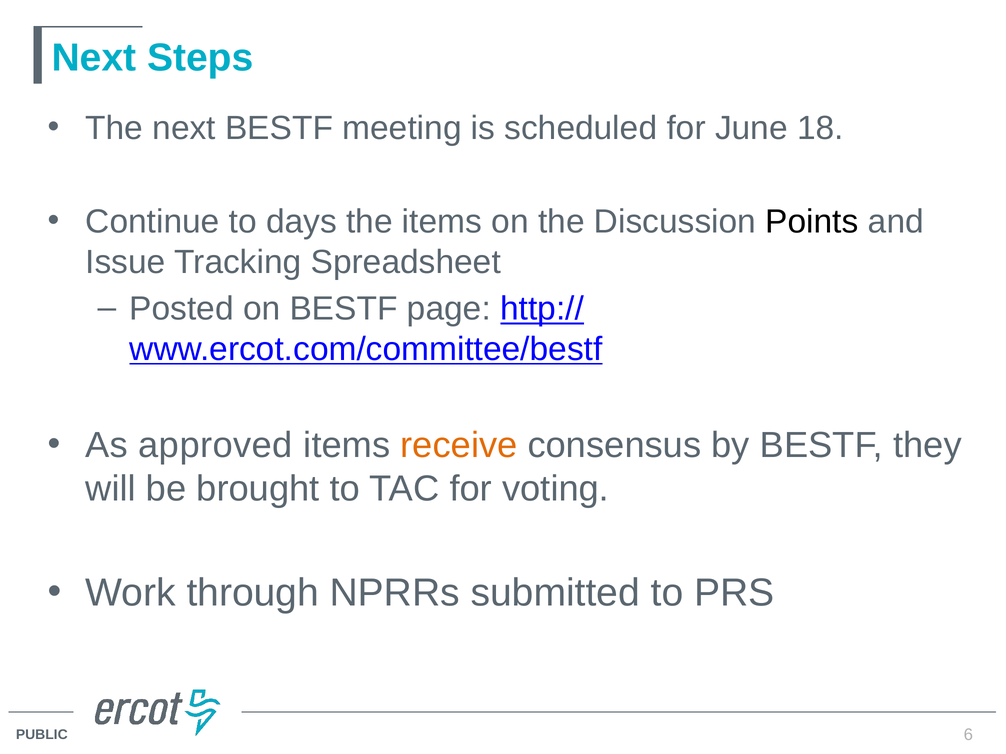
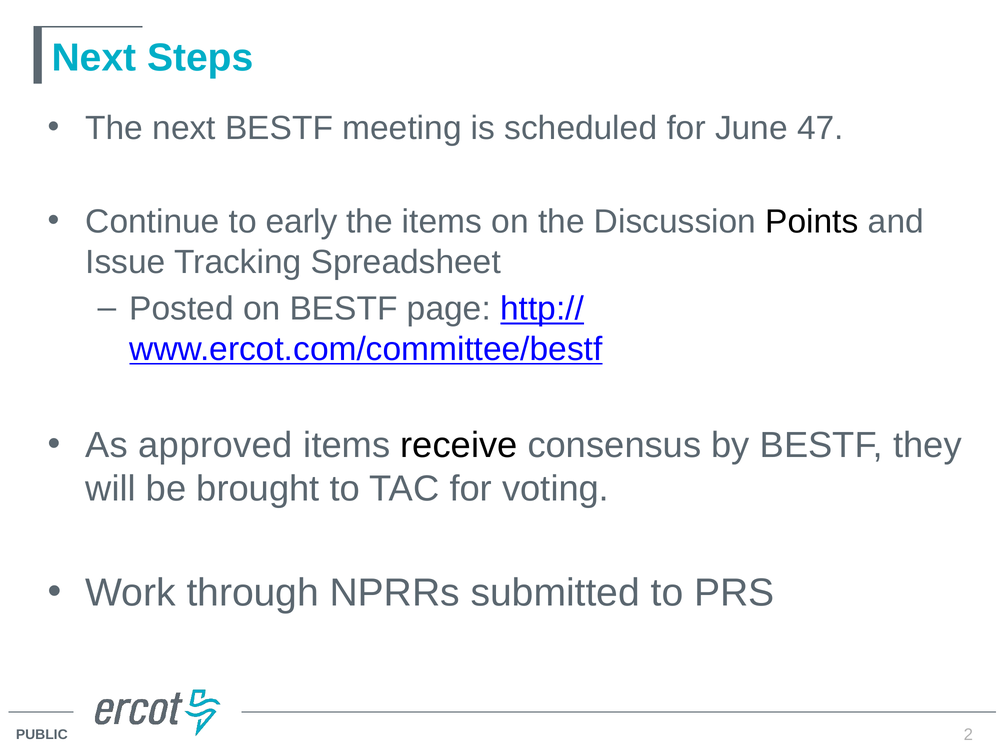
18: 18 -> 47
days: days -> early
receive colour: orange -> black
6: 6 -> 2
